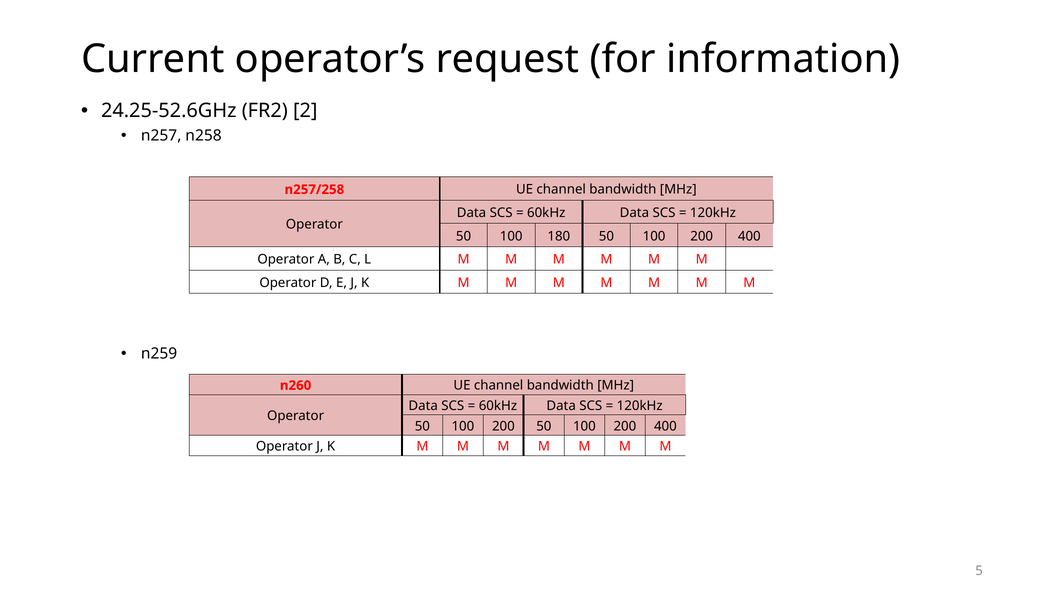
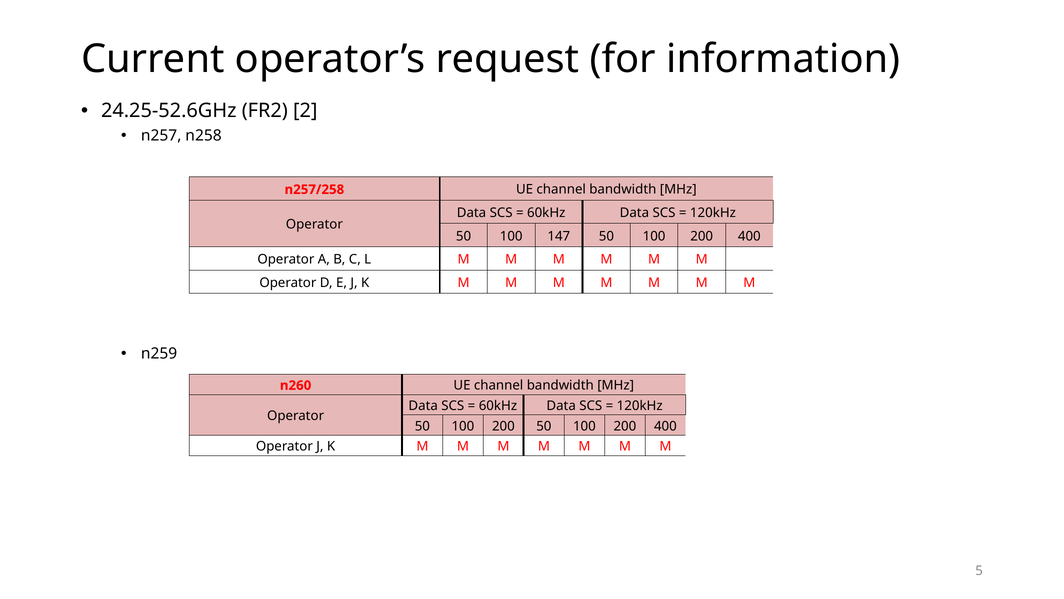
180: 180 -> 147
